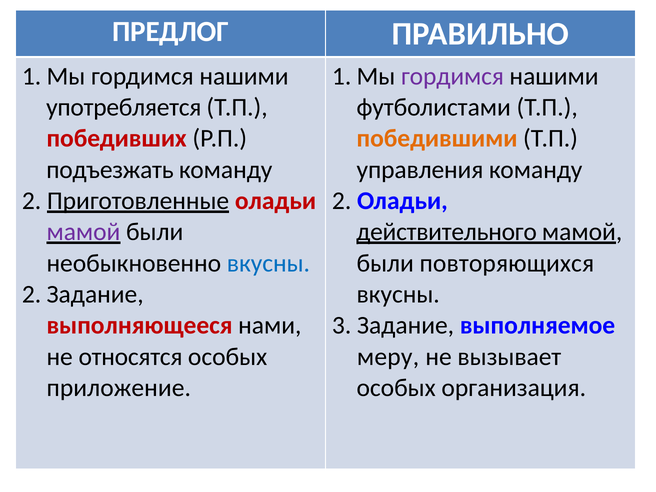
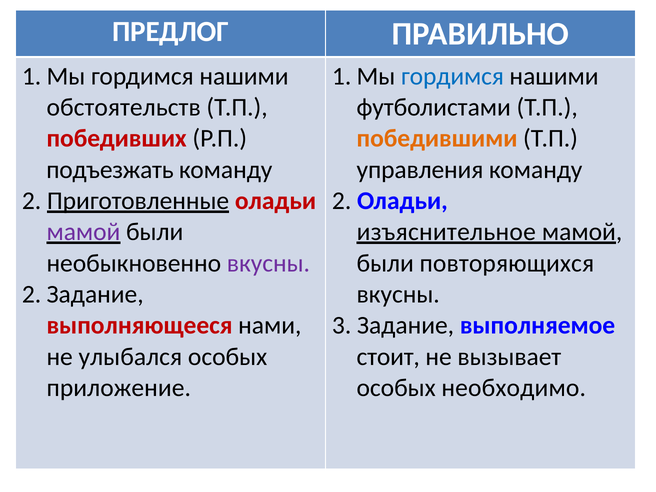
гордимся at (452, 76) colour: purple -> blue
употребляется: употребляется -> обстоятельств
действительного: действительного -> изъяснительное
вкусны at (268, 263) colour: blue -> purple
относятся: относятся -> улыбался
меру: меру -> стоит
организация: организация -> необходимо
